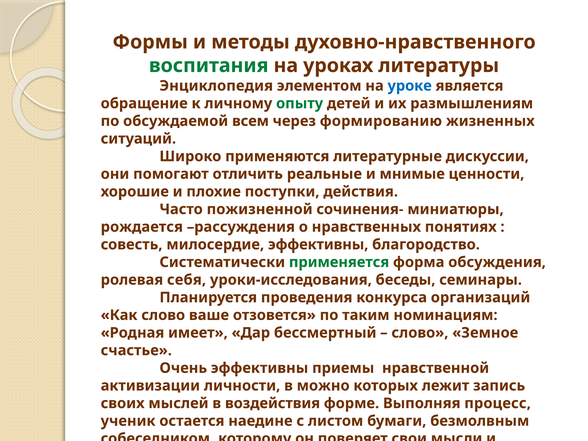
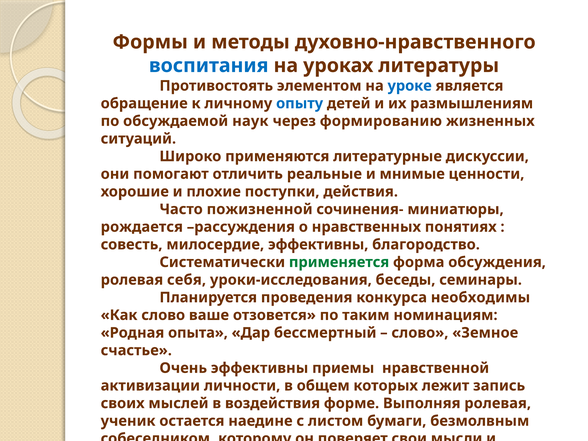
воспитания colour: green -> blue
Энциклопедия: Энциклопедия -> Противостоять
опыту colour: green -> blue
всем: всем -> наук
организаций: организаций -> необходимы
имеет: имеет -> опыта
в можно: можно -> общем
Выполняя процесс: процесс -> ролевая
